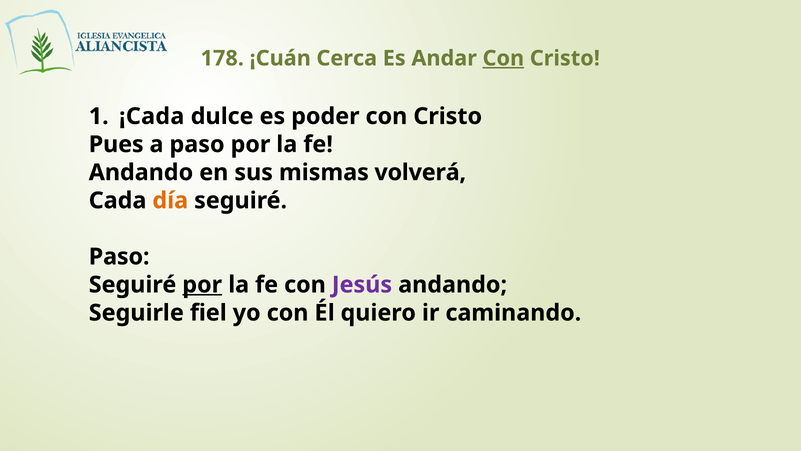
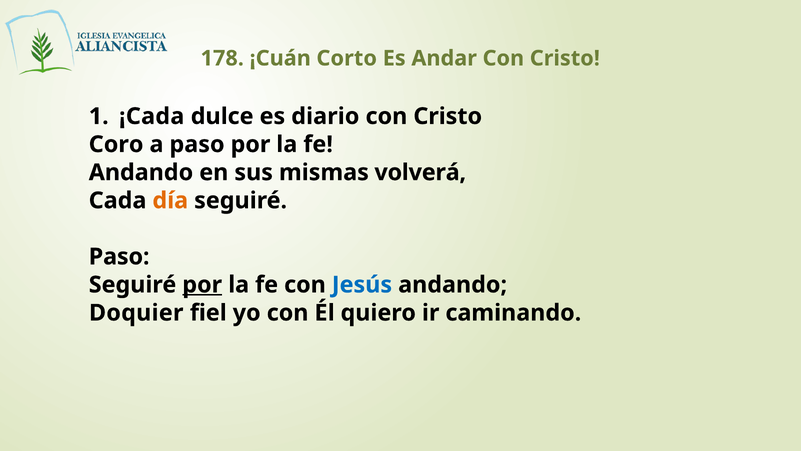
Cerca: Cerca -> Corto
Con at (503, 58) underline: present -> none
poder: poder -> diario
Pues: Pues -> Coro
Jesús colour: purple -> blue
Seguirle: Seguirle -> Doquier
